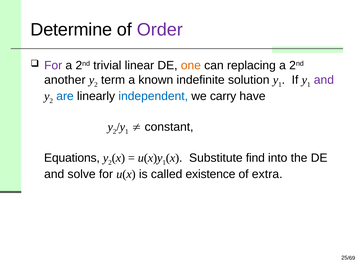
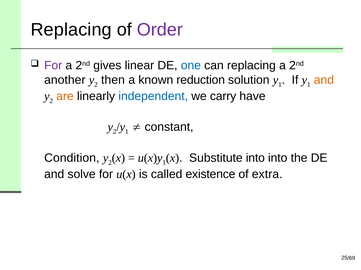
Determine at (71, 30): Determine -> Replacing
trivial: trivial -> gives
one colour: orange -> blue
term: term -> then
indefinite: indefinite -> reduction
and at (324, 80) colour: purple -> orange
are colour: blue -> orange
Equations: Equations -> Condition
Substitute find: find -> into
